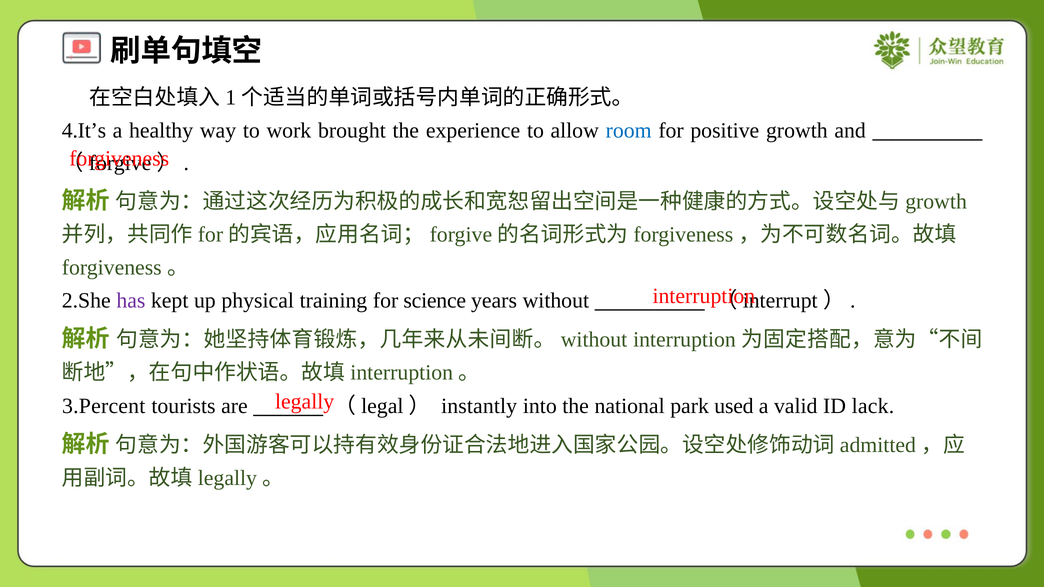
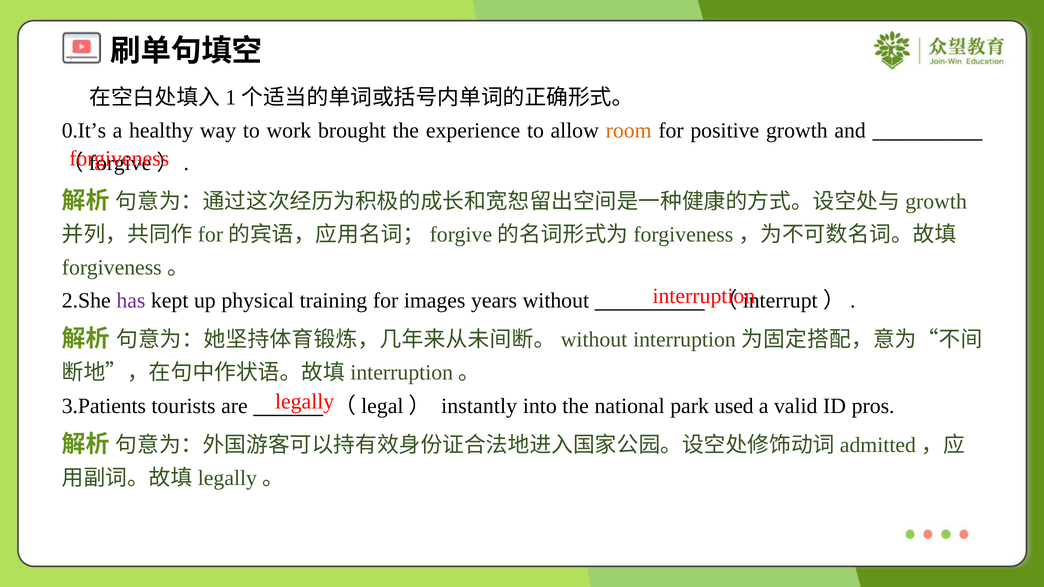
4.It’s: 4.It’s -> 0.It’s
room colour: blue -> orange
science: science -> images
3.Percent: 3.Percent -> 3.Patients
lack: lack -> pros
